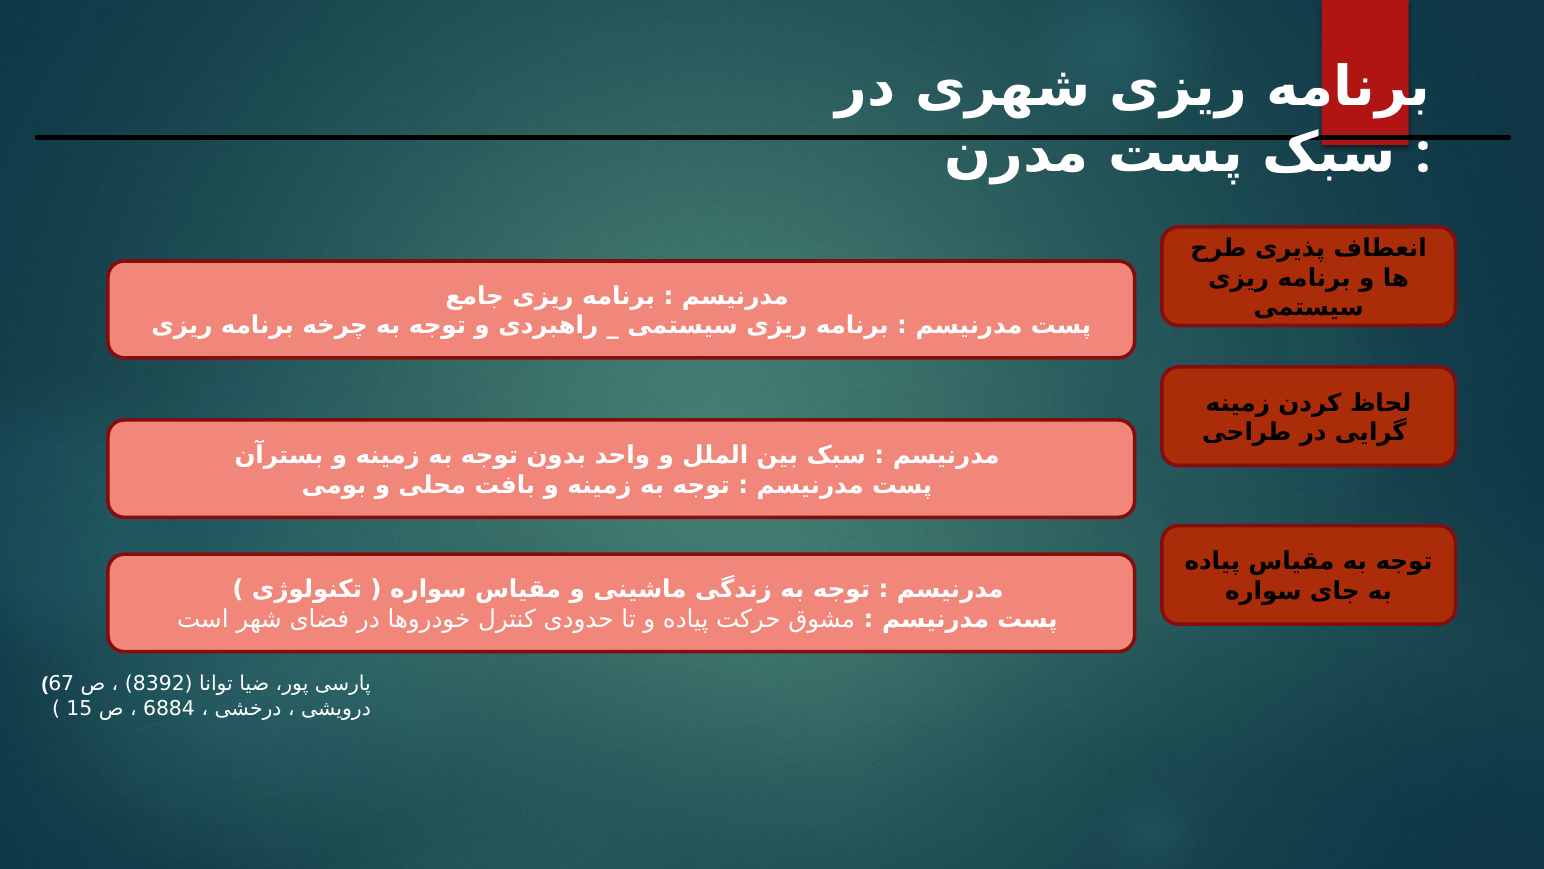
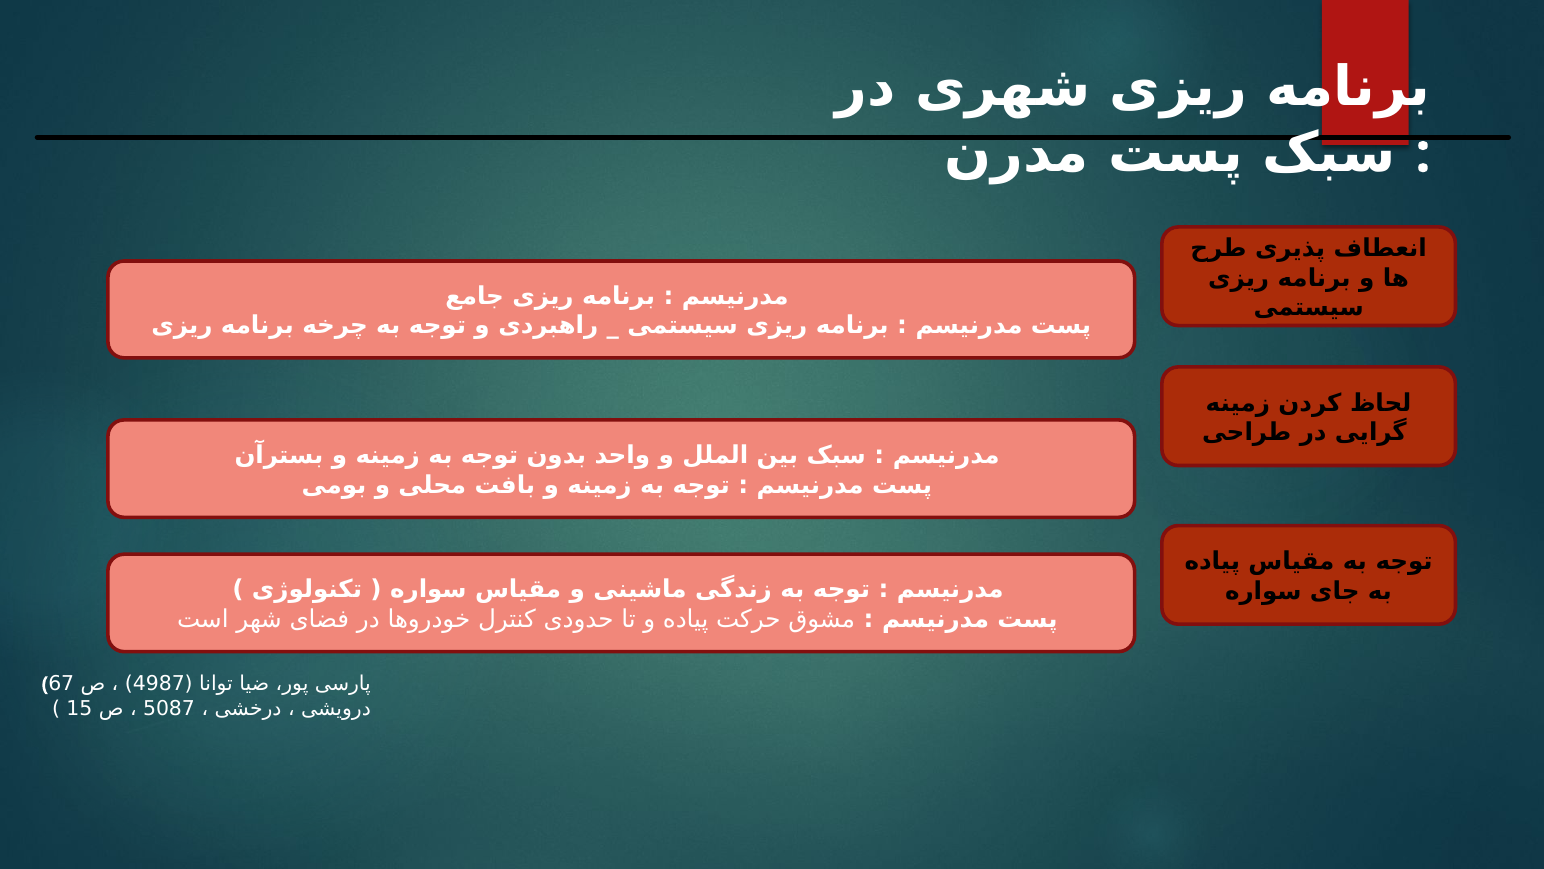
8392: 8392 -> 4987
6884: 6884 -> 5087
